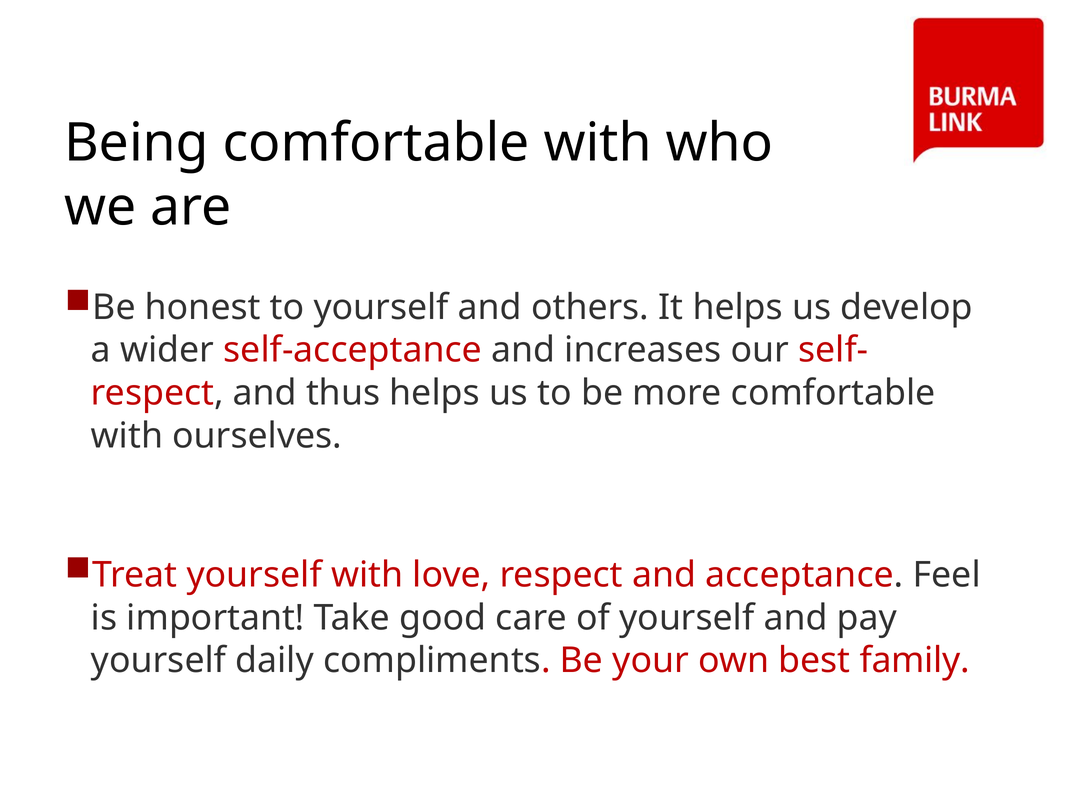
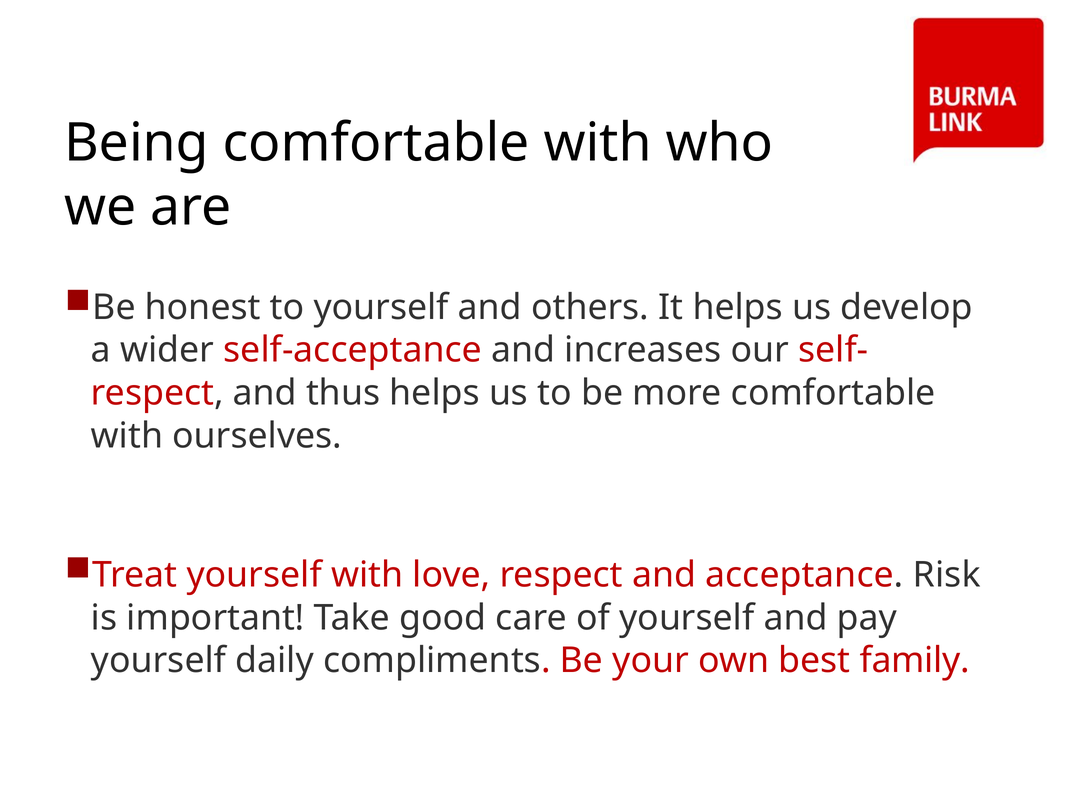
Feel: Feel -> Risk
